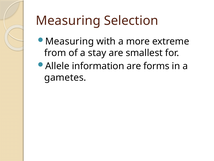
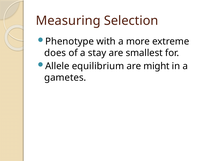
Measuring at (70, 41): Measuring -> Phenotype
from: from -> does
information: information -> equilibrium
forms: forms -> might
